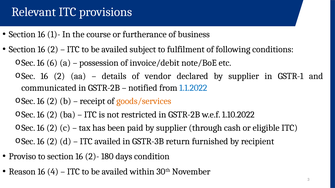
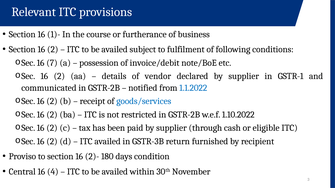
6: 6 -> 7
goods/services colour: orange -> blue
Reason: Reason -> Central
